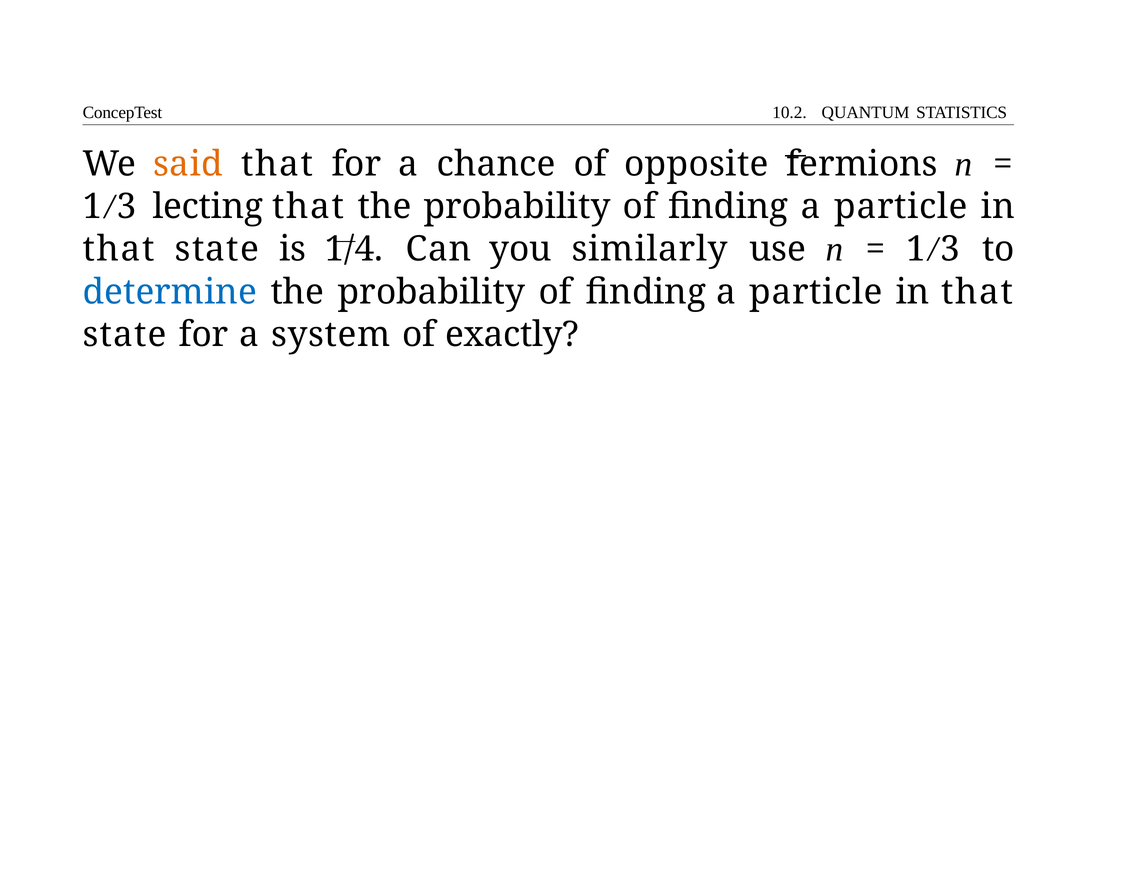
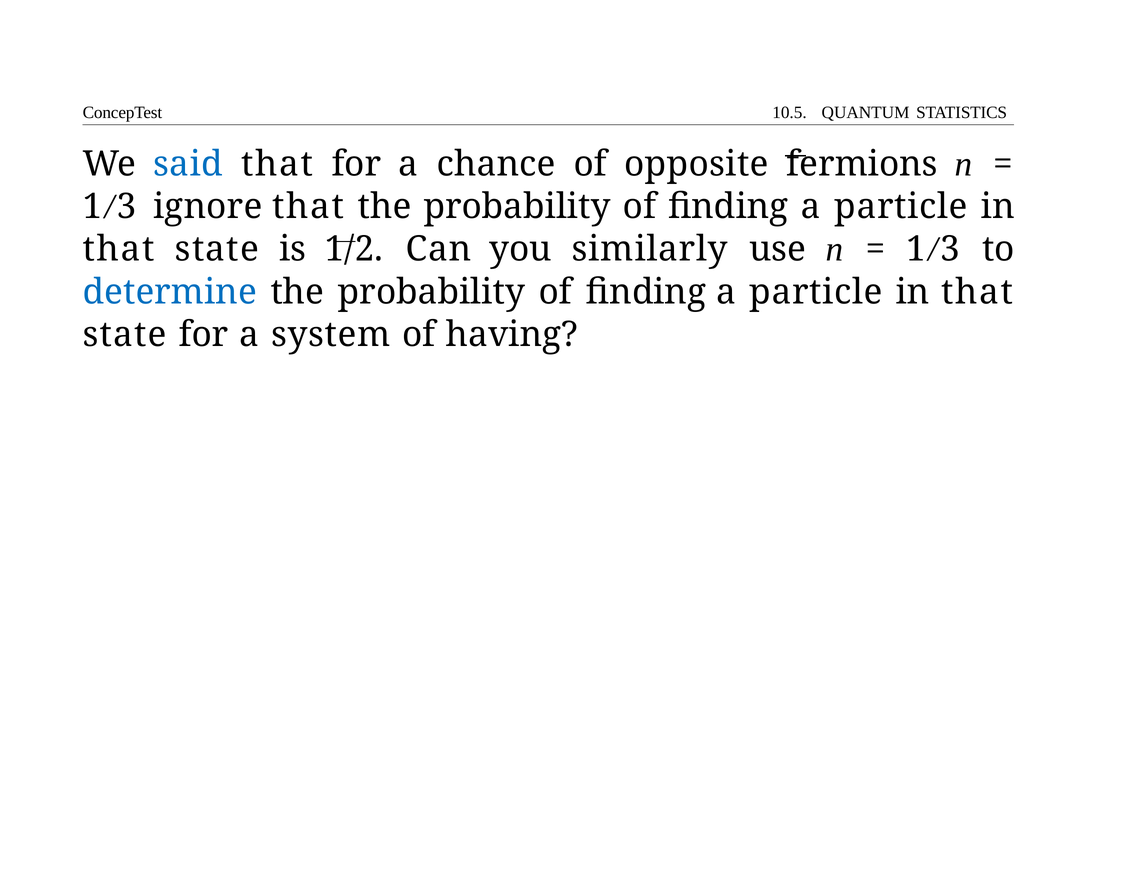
10.2: 10.2 -> 10.5
said colour: orange -> blue
lecting: lecting -> ignore
1/4: 1/4 -> 1/2
exactly: exactly -> having
